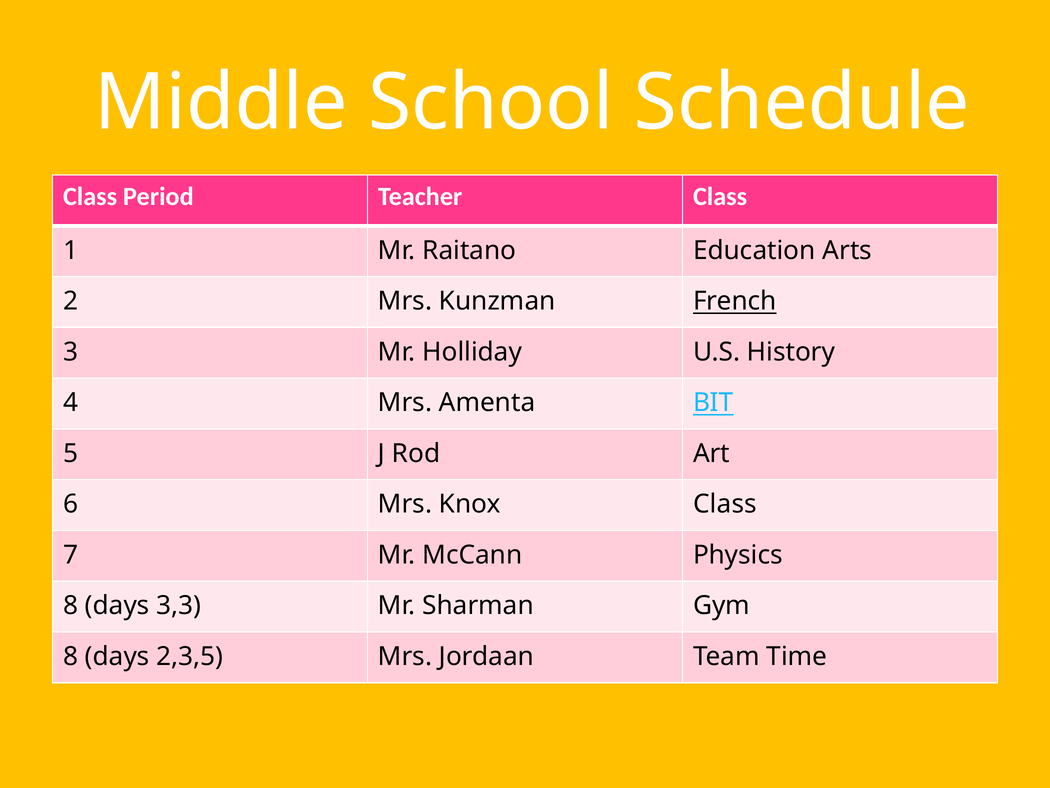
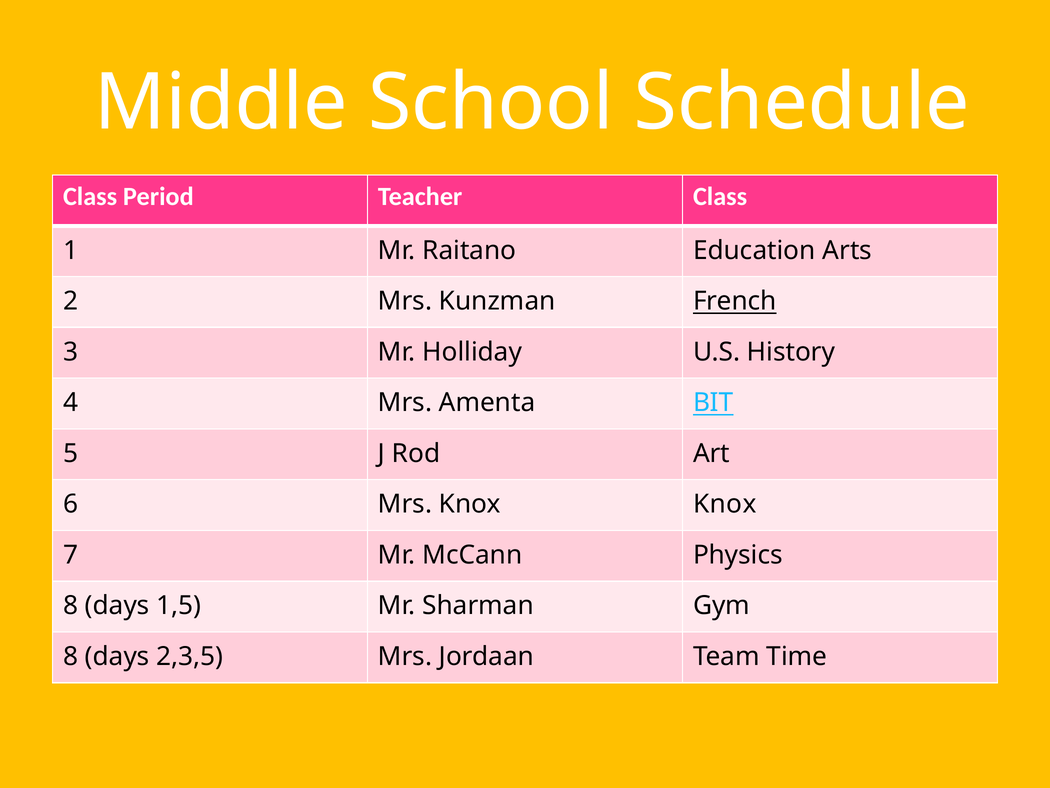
Knox Class: Class -> Knox
3,3: 3,3 -> 1,5
